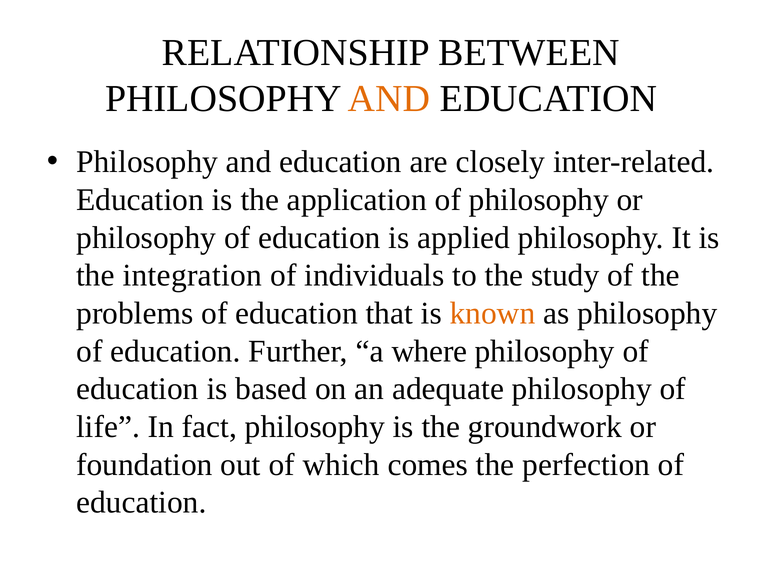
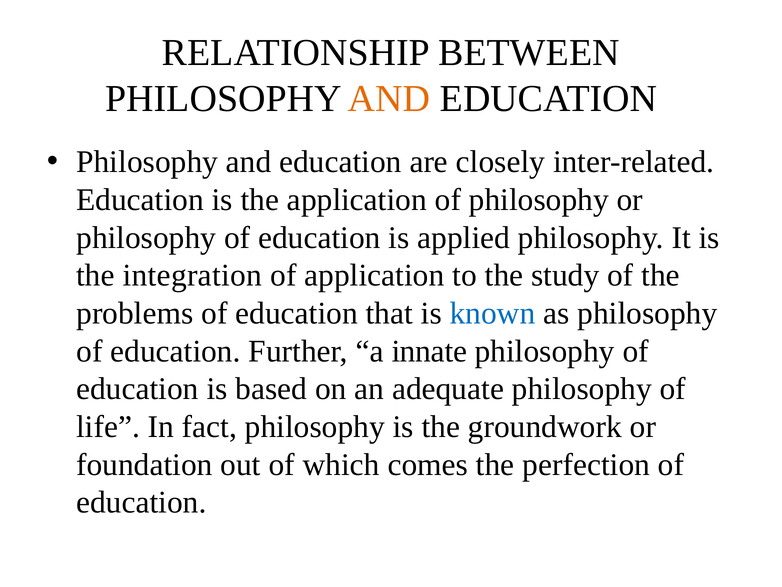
of individuals: individuals -> application
known colour: orange -> blue
where: where -> innate
